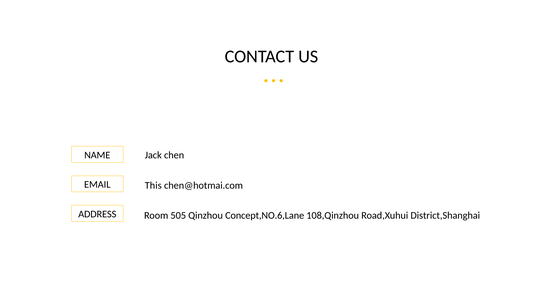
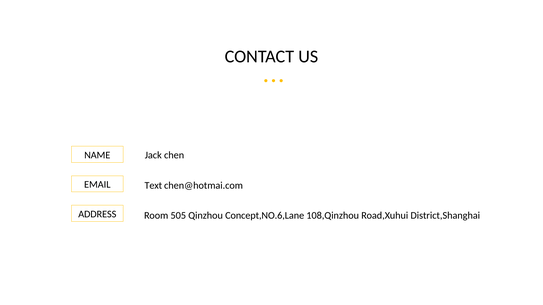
This: This -> Text
